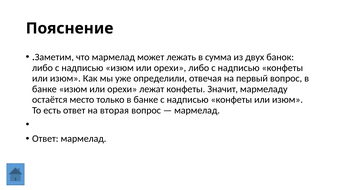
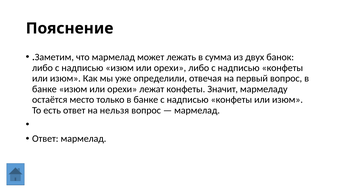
вторая: вторая -> нельзя
